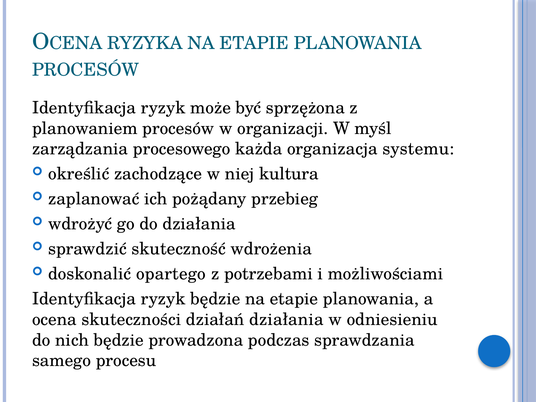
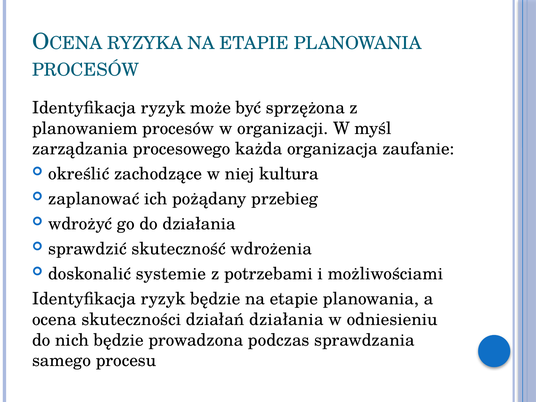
systemu: systemu -> zaufanie
opartego: opartego -> systemie
